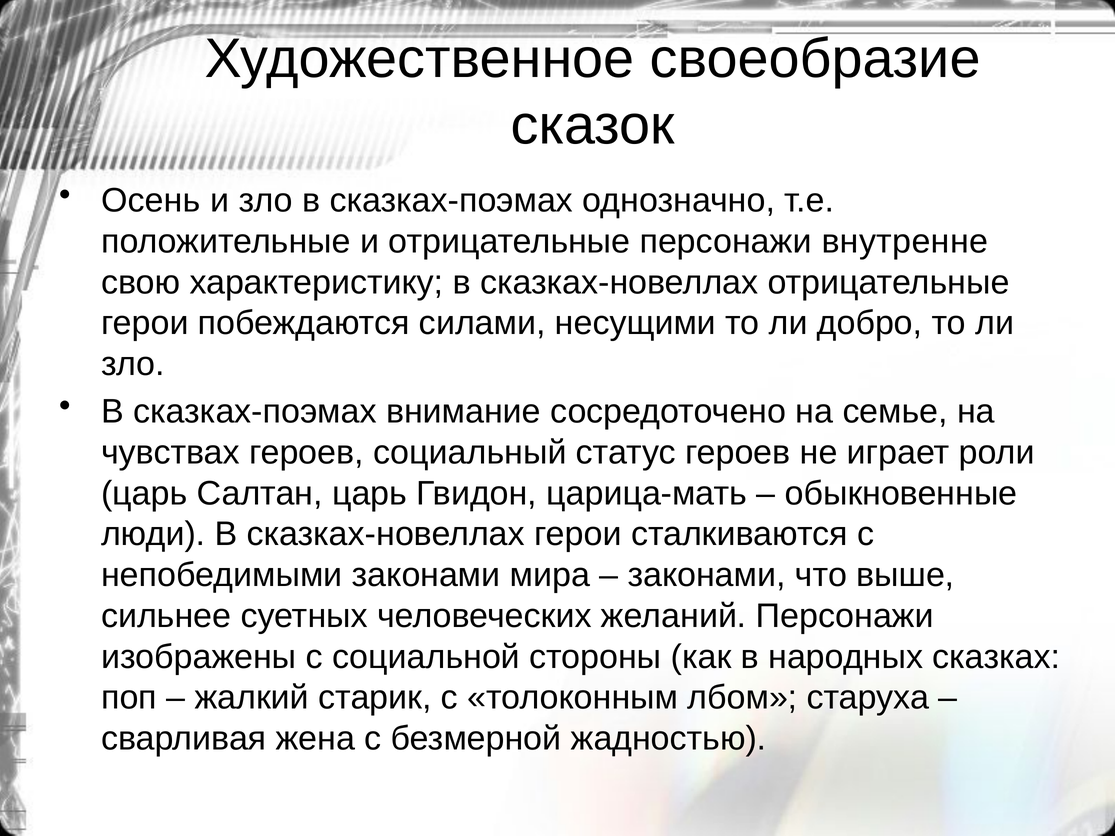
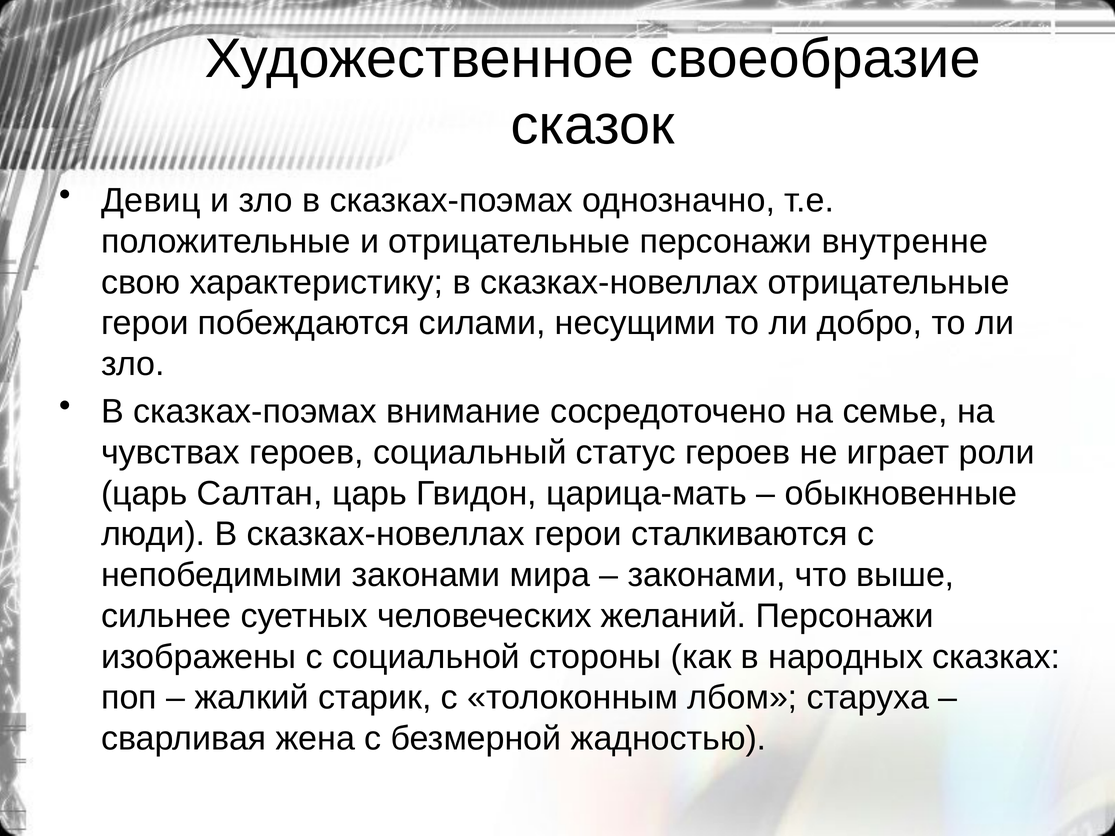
Осень: Осень -> Девиц
